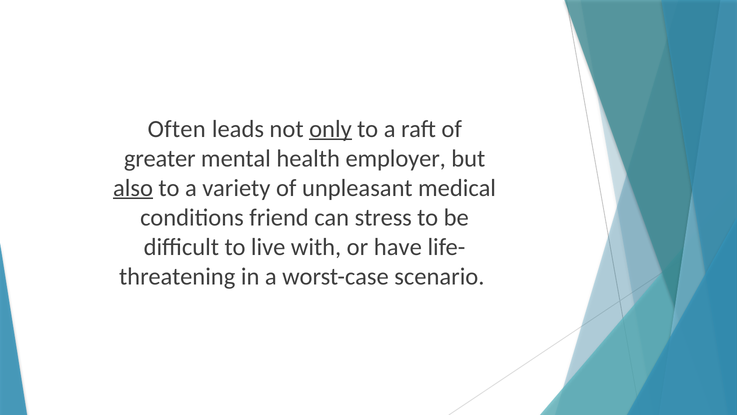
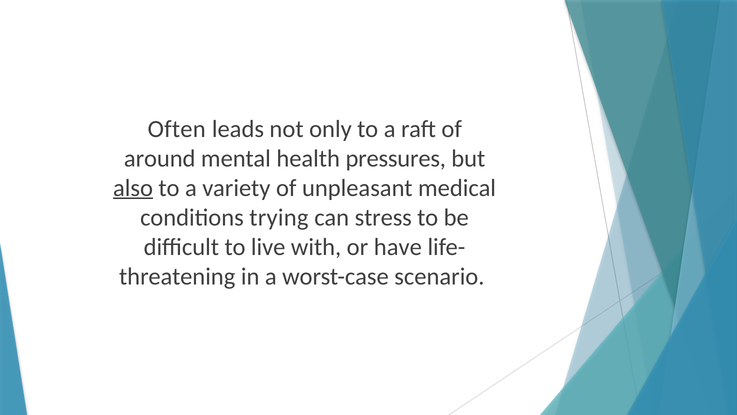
only underline: present -> none
greater: greater -> around
employer: employer -> pressures
friend: friend -> trying
